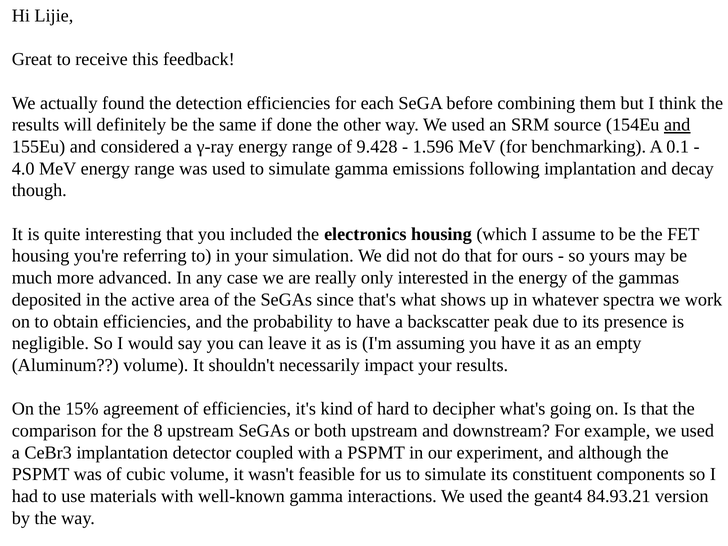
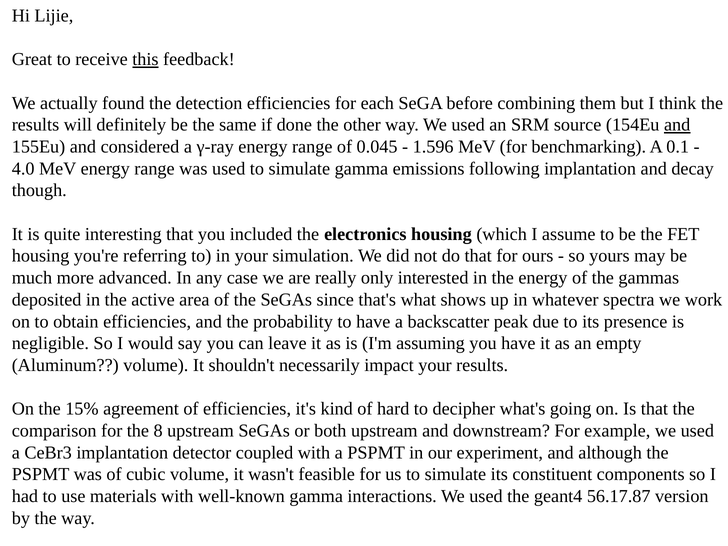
this underline: none -> present
9.428: 9.428 -> 0.045
84.93.21: 84.93.21 -> 56.17.87
